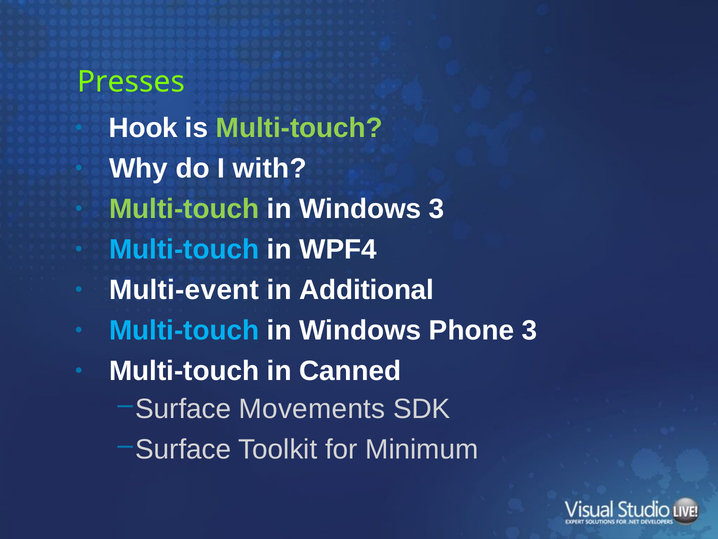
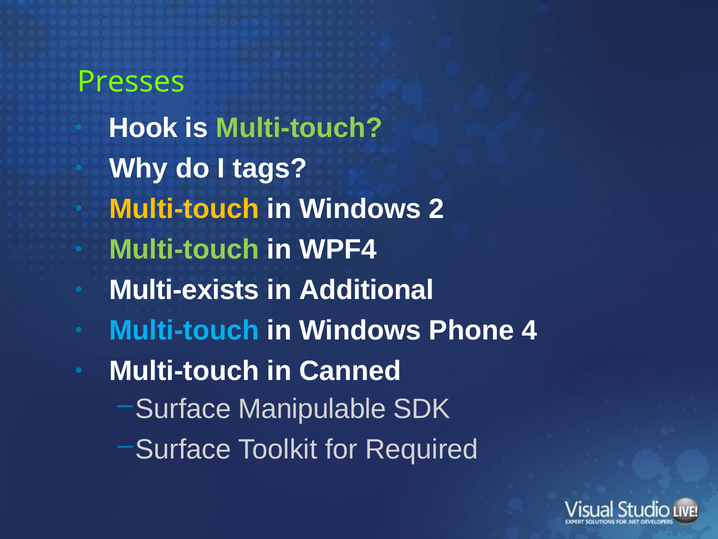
with: with -> tags
Multi-touch at (184, 209) colour: light green -> yellow
Windows 3: 3 -> 2
Multi-touch at (184, 249) colour: light blue -> light green
Multi-event: Multi-event -> Multi-exists
Phone 3: 3 -> 4
Movements: Movements -> Manipulable
Minimum: Minimum -> Required
